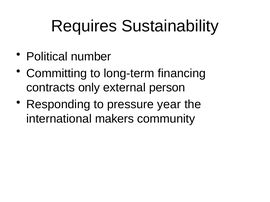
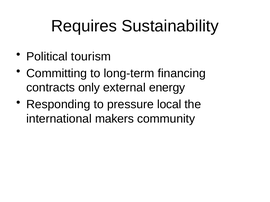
number: number -> tourism
person: person -> energy
year: year -> local
